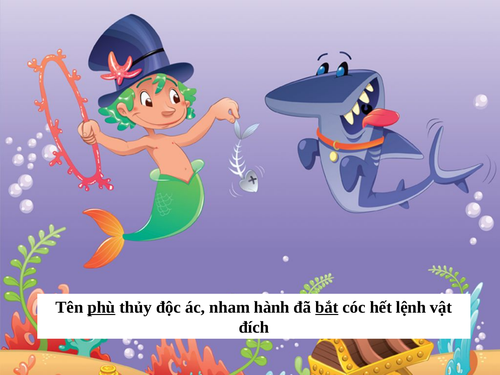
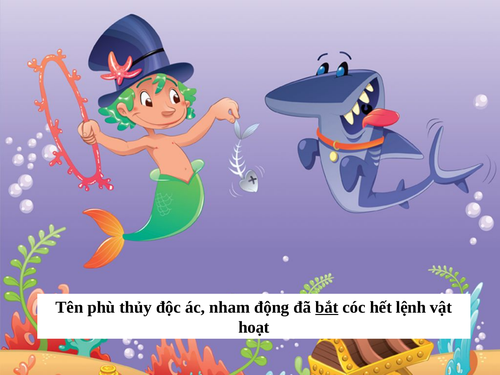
phù underline: present -> none
hành: hành -> động
đích: đích -> hoạt
